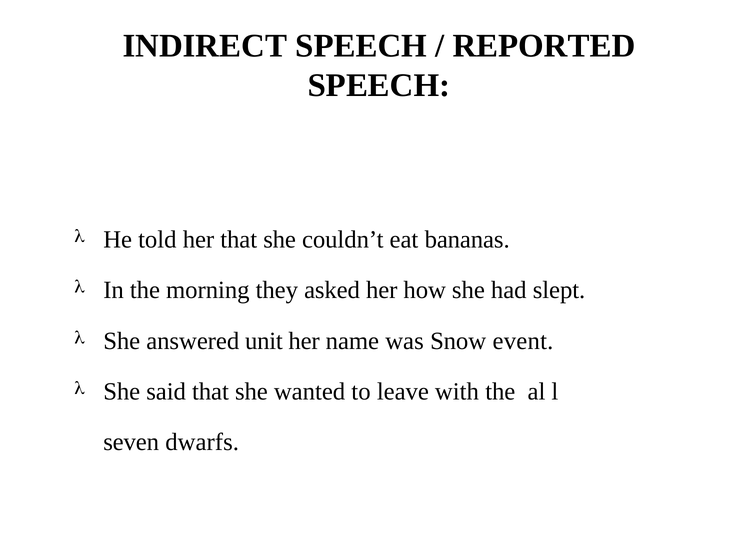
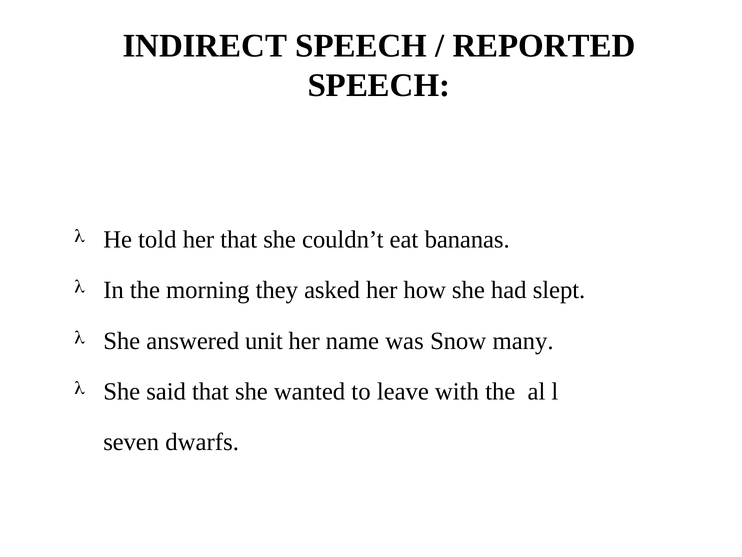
event: event -> many
